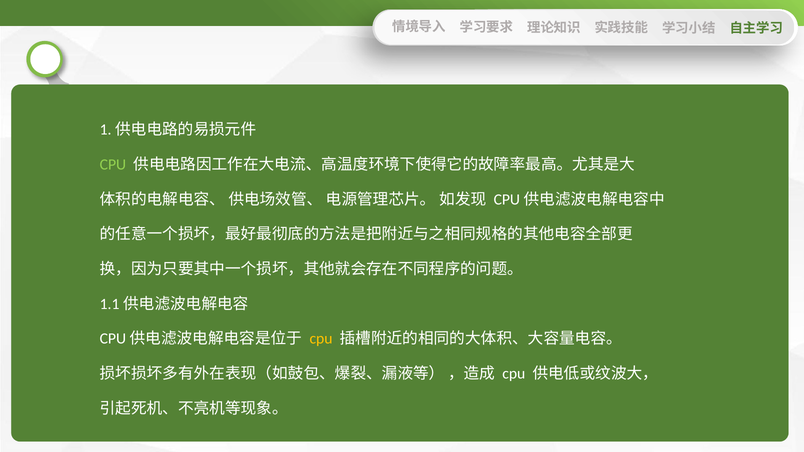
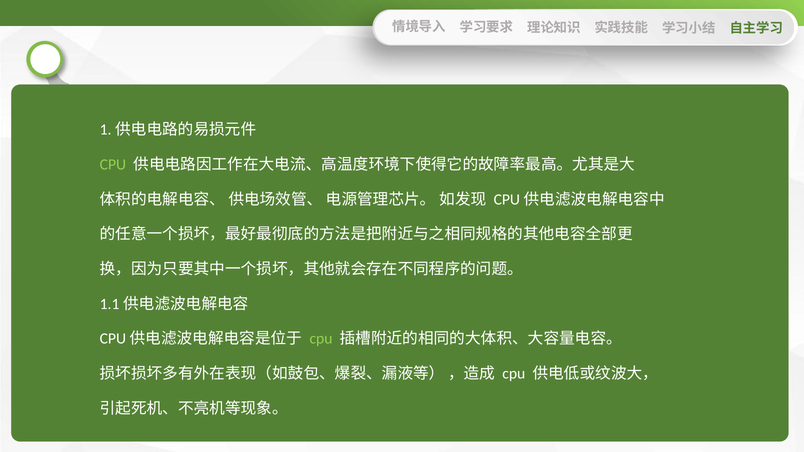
cpu at (321, 339) colour: yellow -> light green
